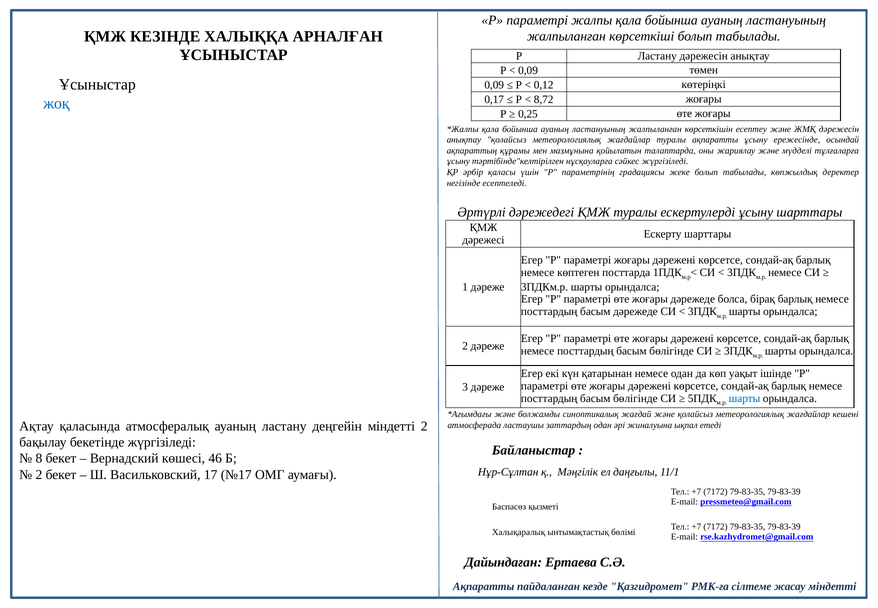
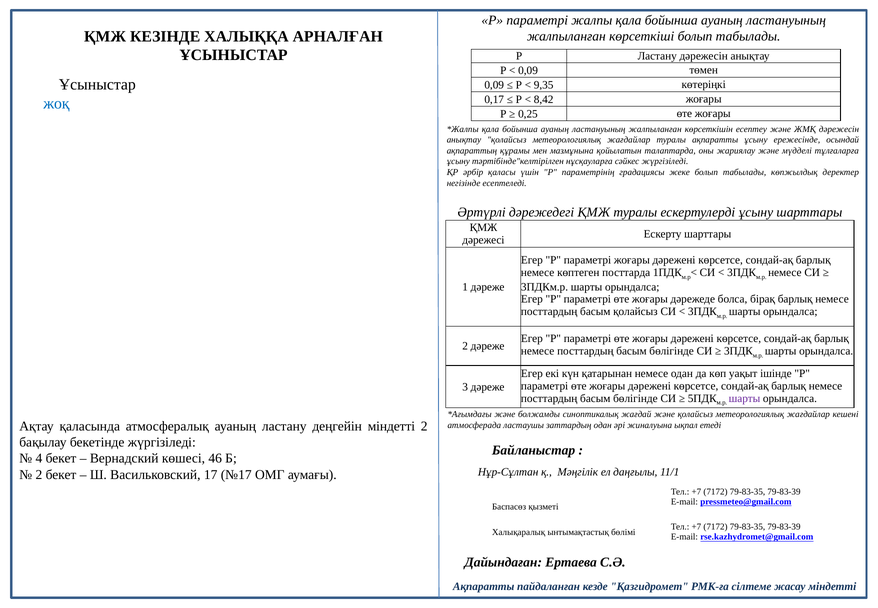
0,12: 0,12 -> 9,35
8,72: 8,72 -> 8,42
басым дәрежеде: дәрежеде -> қолайсыз
шарты at (745, 398) colour: blue -> purple
8: 8 -> 4
